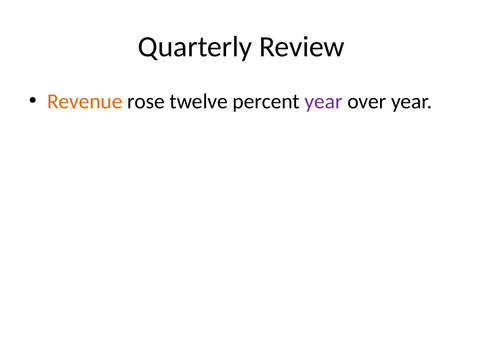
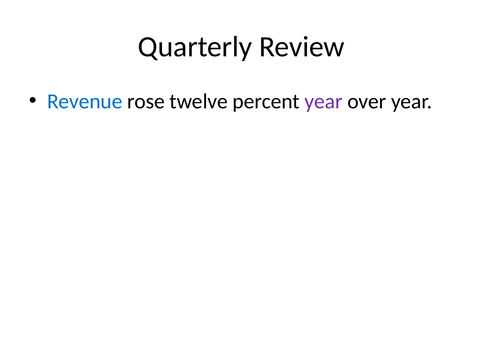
Revenue colour: orange -> blue
